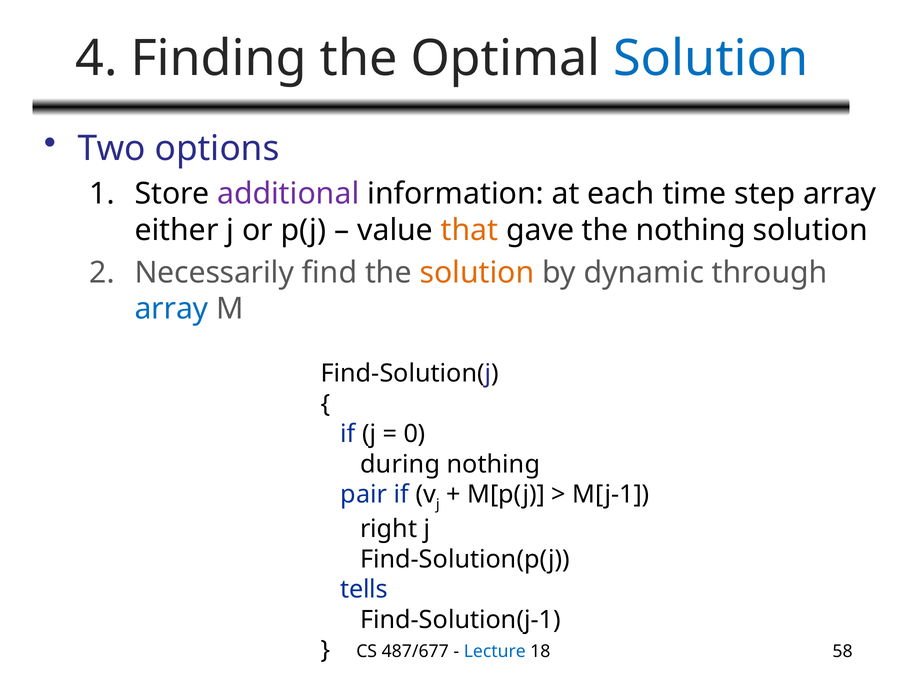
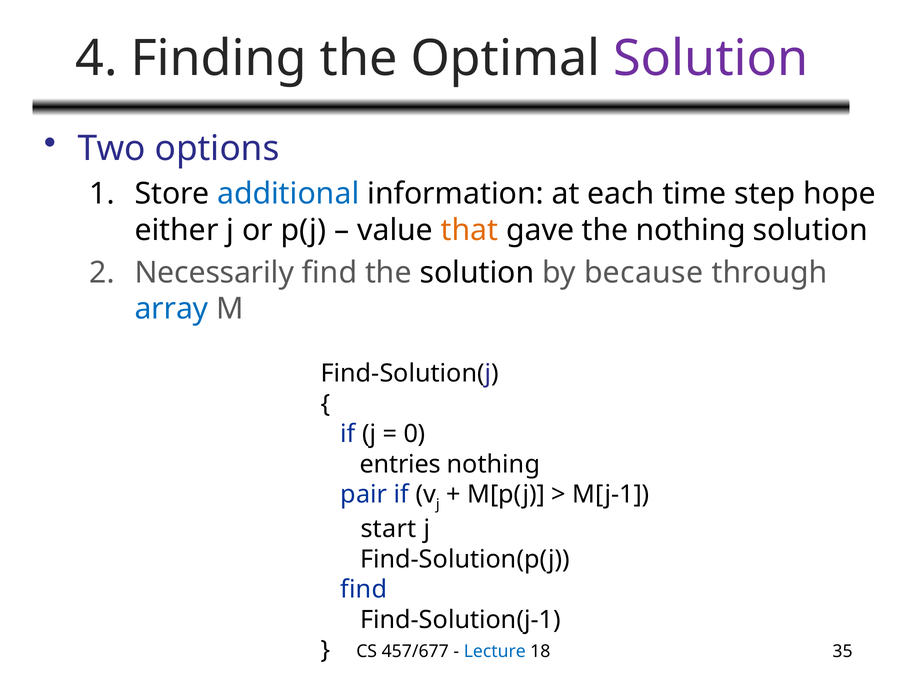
Solution at (711, 58) colour: blue -> purple
additional colour: purple -> blue
step array: array -> hope
solution at (477, 272) colour: orange -> black
dynamic: dynamic -> because
during: during -> entries
right: right -> start
tells at (364, 589): tells -> find
487/677: 487/677 -> 457/677
58: 58 -> 35
